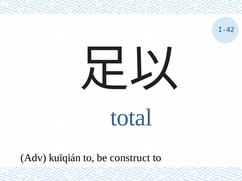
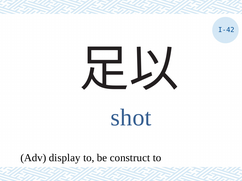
total: total -> shot
kuīqián: kuīqián -> display
